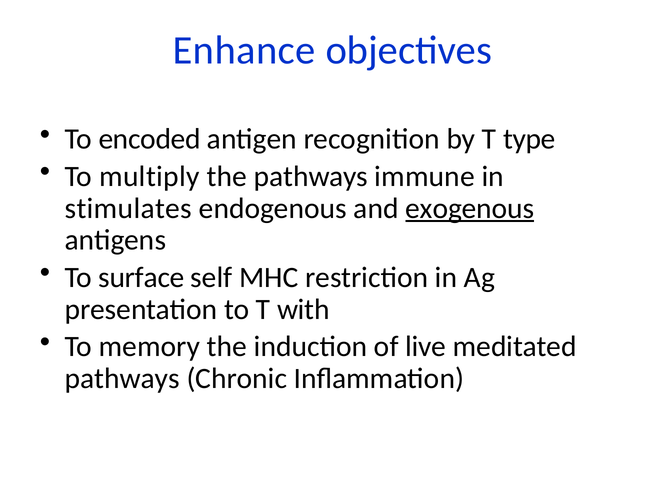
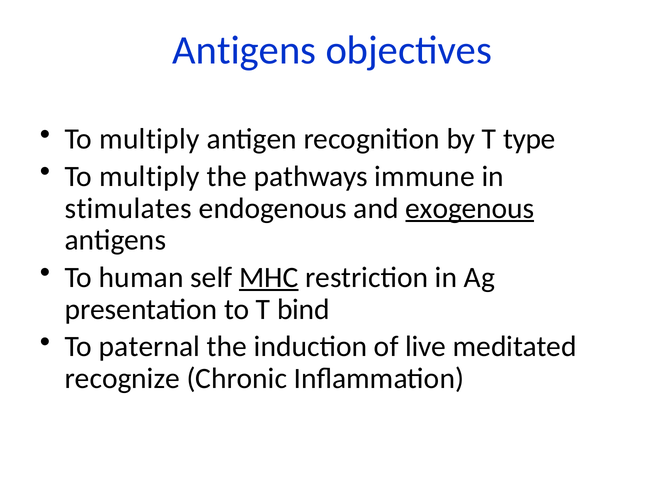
Enhance at (244, 50): Enhance -> Antigens
encoded at (150, 139): encoded -> multiply
surface: surface -> human
MHC underline: none -> present
with: with -> bind
memory: memory -> paternal
pathways at (122, 379): pathways -> recognize
